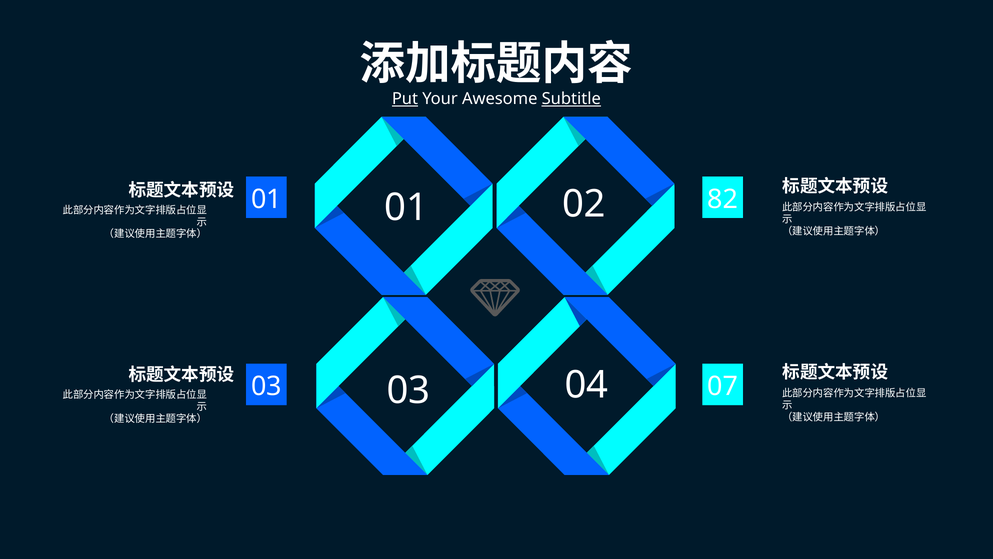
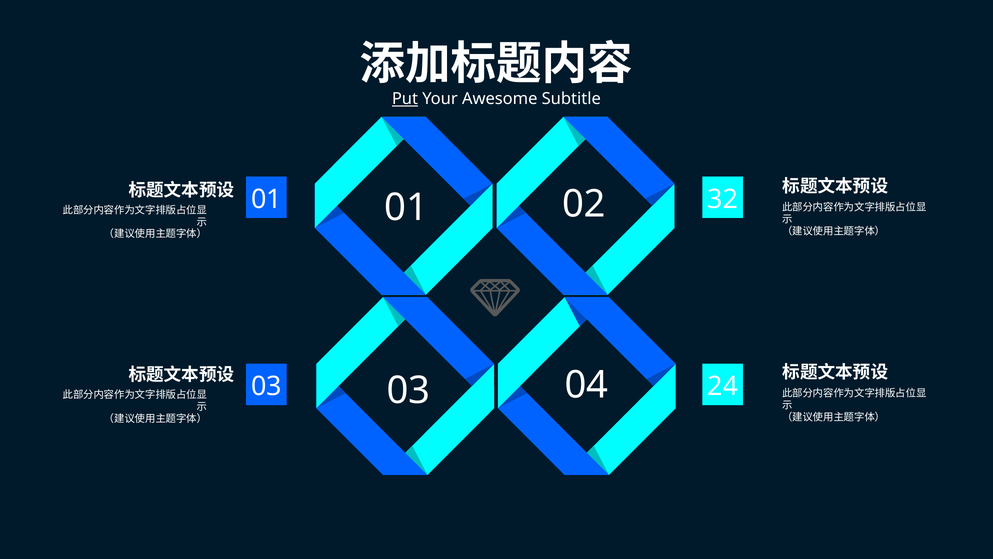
Subtitle underline: present -> none
82: 82 -> 32
07: 07 -> 24
